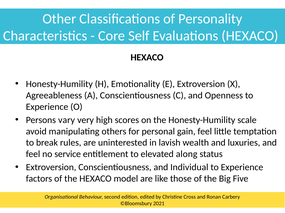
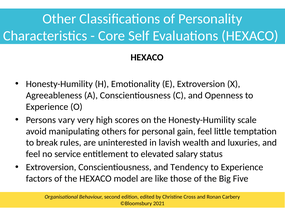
along: along -> salary
Individual: Individual -> Tendency
